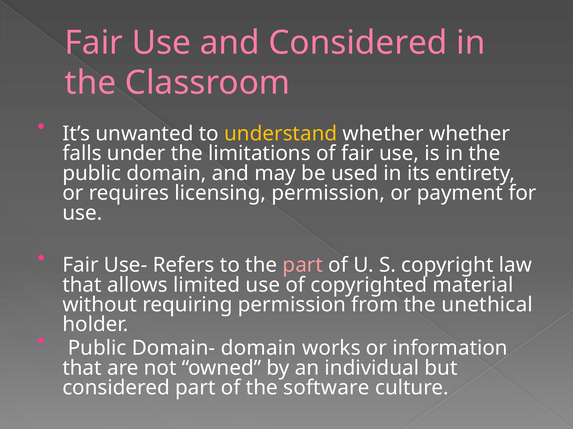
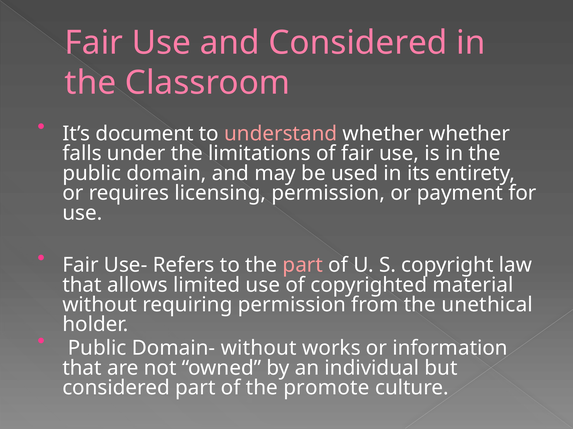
unwanted: unwanted -> document
understand colour: yellow -> pink
Domain- domain: domain -> without
software: software -> promote
